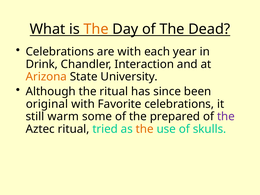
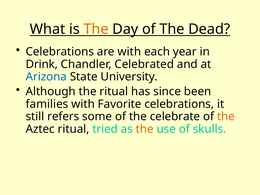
Interaction: Interaction -> Celebrated
Arizona colour: orange -> blue
original: original -> families
warm: warm -> refers
prepared: prepared -> celebrate
the at (226, 117) colour: purple -> orange
